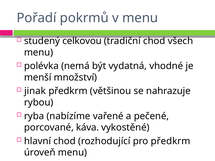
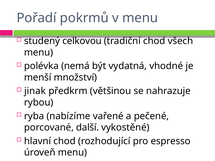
káva: káva -> další
pro předkrm: předkrm -> espresso
